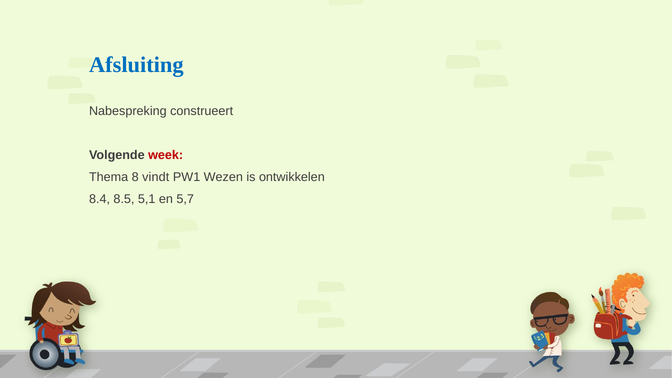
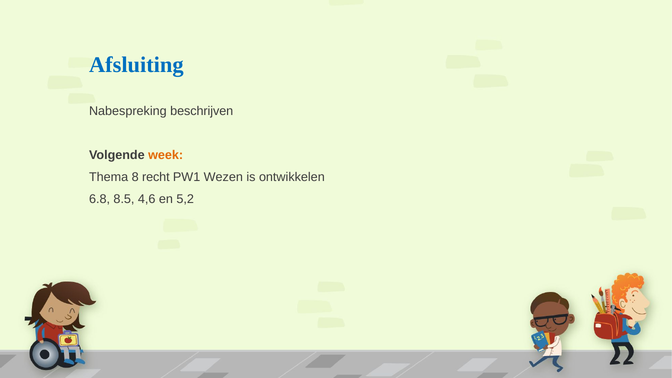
construeert: construeert -> beschrijven
week colour: red -> orange
vindt: vindt -> recht
8.4: 8.4 -> 6.8
5,1: 5,1 -> 4,6
5,7: 5,7 -> 5,2
